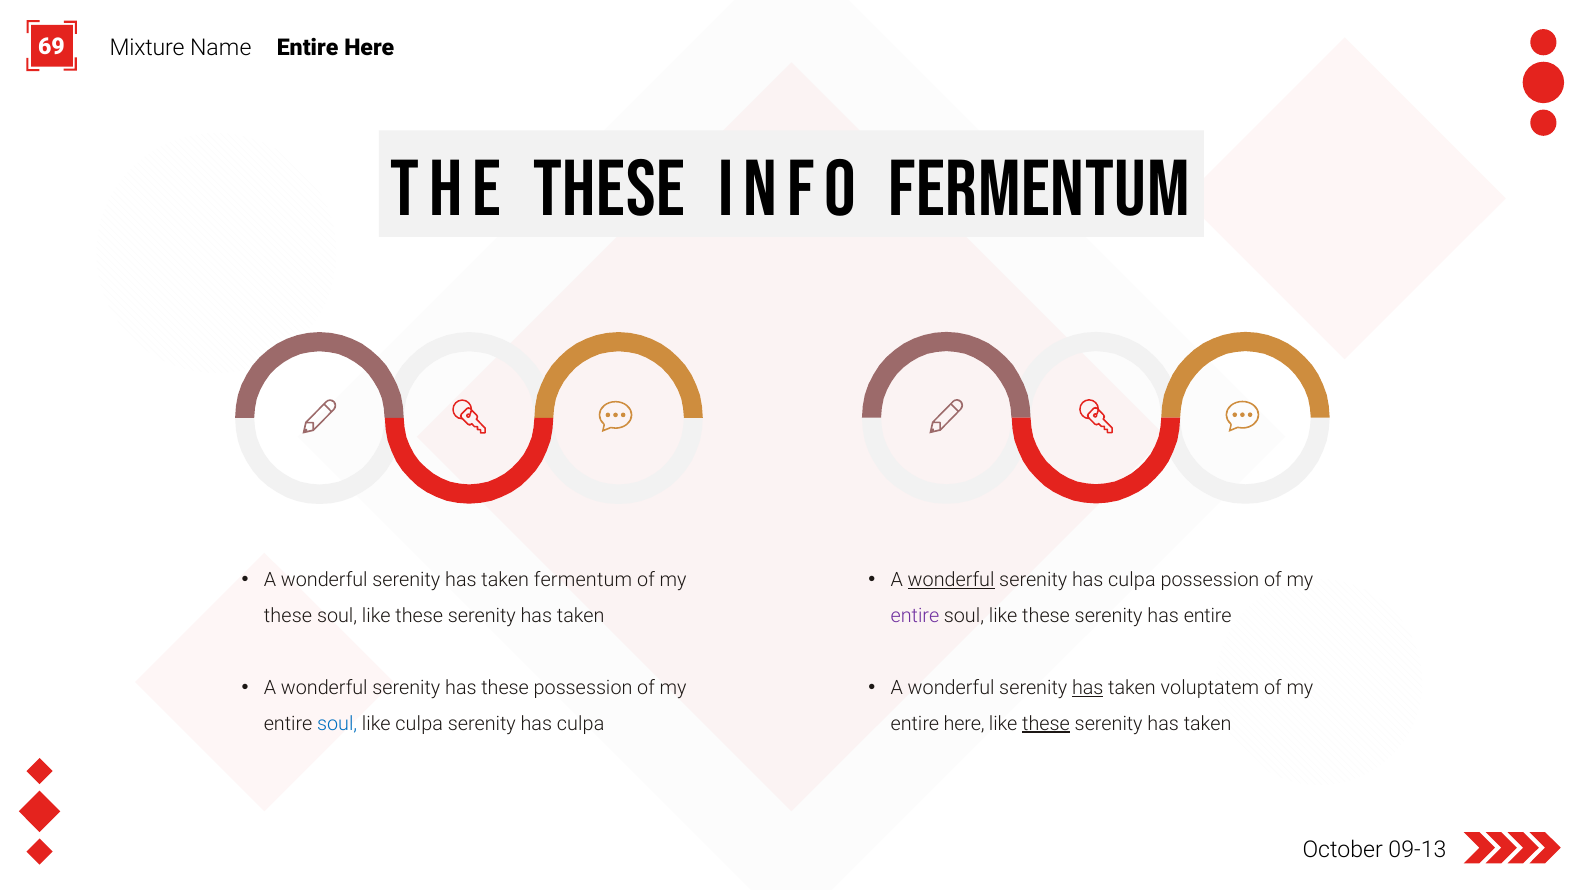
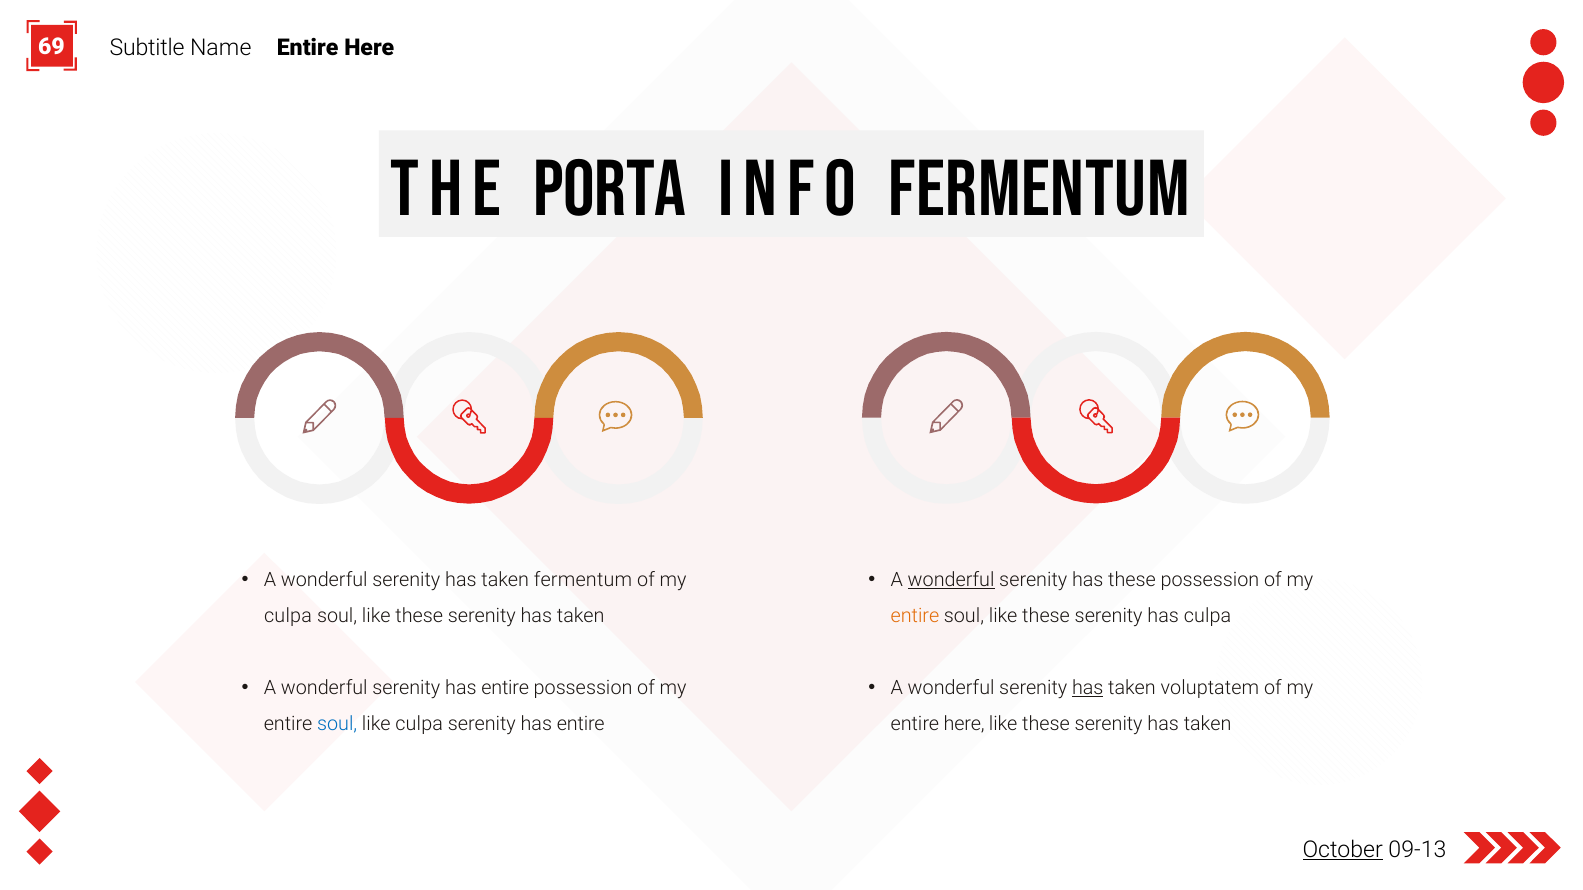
Mixture: Mixture -> Subtitle
The these: these -> porta
culpa at (1132, 580): culpa -> these
entire at (915, 616) colour: purple -> orange
has entire: entire -> culpa
these at (288, 616): these -> culpa
wonderful serenity has these: these -> entire
these at (1046, 724) underline: present -> none
culpa at (581, 724): culpa -> entire
October underline: none -> present
